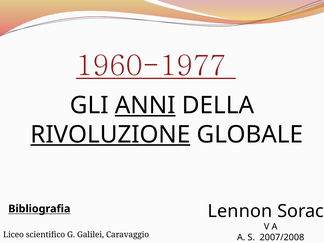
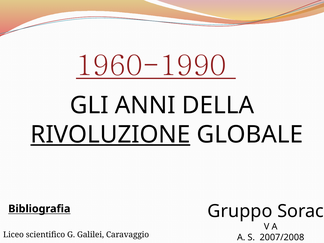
1960-1977: 1960-1977 -> 1960-1990
ANNI underline: present -> none
Lennon: Lennon -> Gruppo
